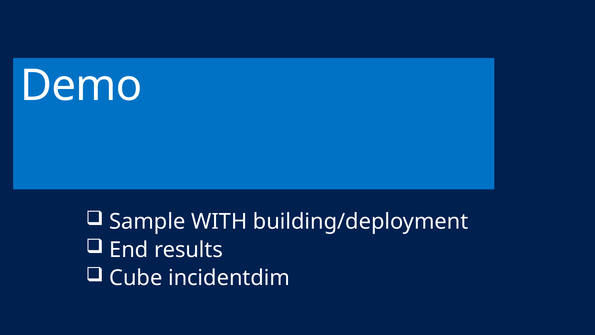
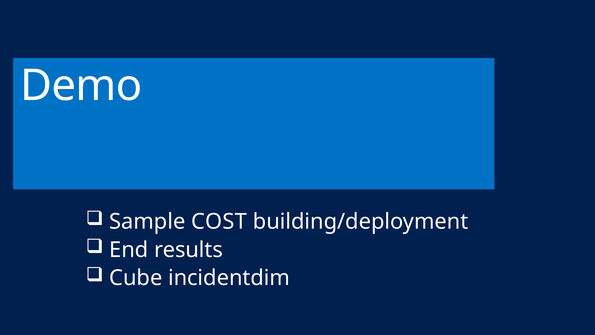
WITH: WITH -> COST
